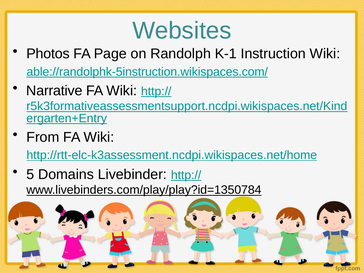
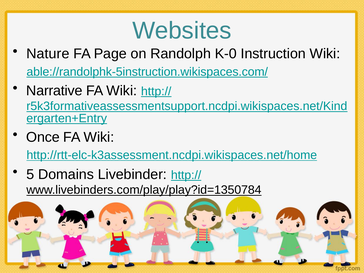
Photos: Photos -> Nature
K-1: K-1 -> K-0
From: From -> Once
